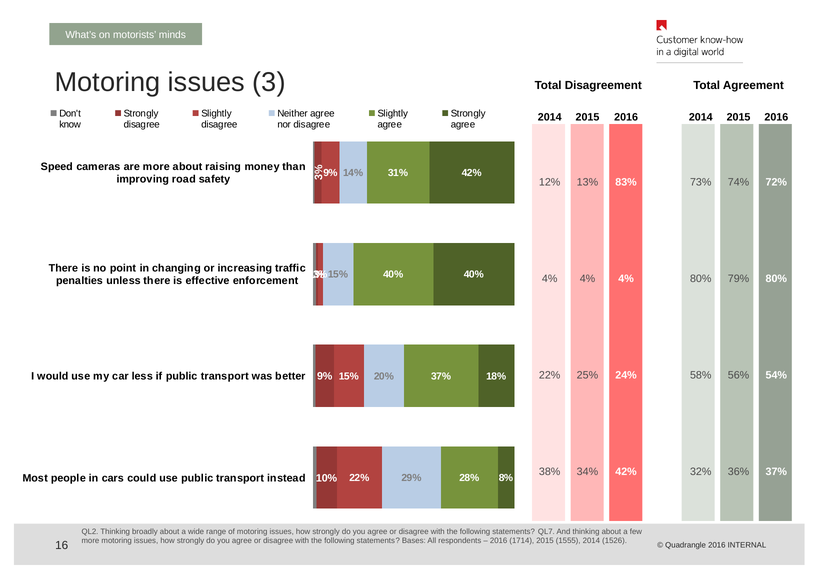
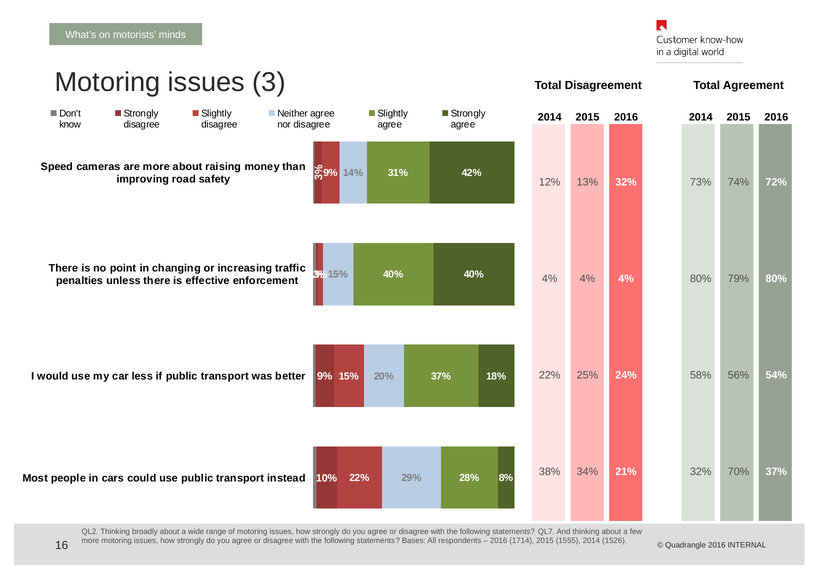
13% 83%: 83% -> 32%
34% 42%: 42% -> 21%
36%: 36% -> 70%
